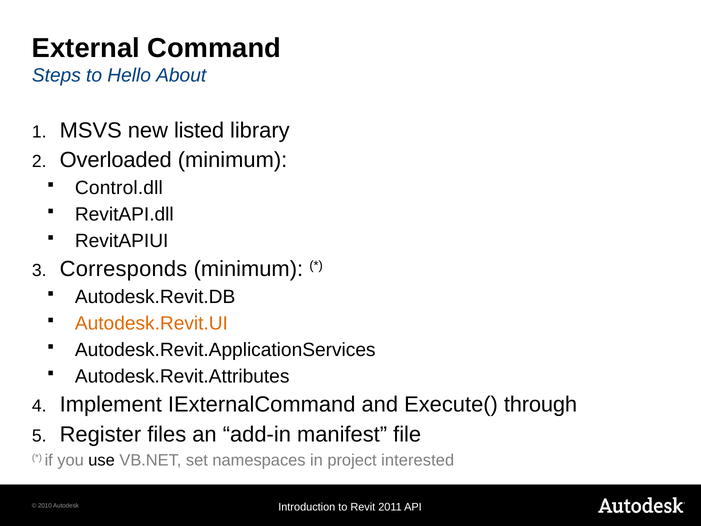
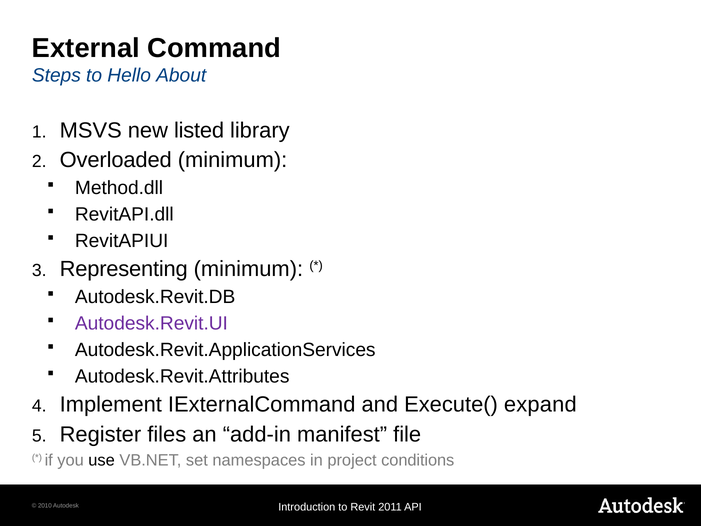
Control.dll: Control.dll -> Method.dll
Corresponds: Corresponds -> Representing
Autodesk.Revit.UI colour: orange -> purple
through: through -> expand
interested: interested -> conditions
